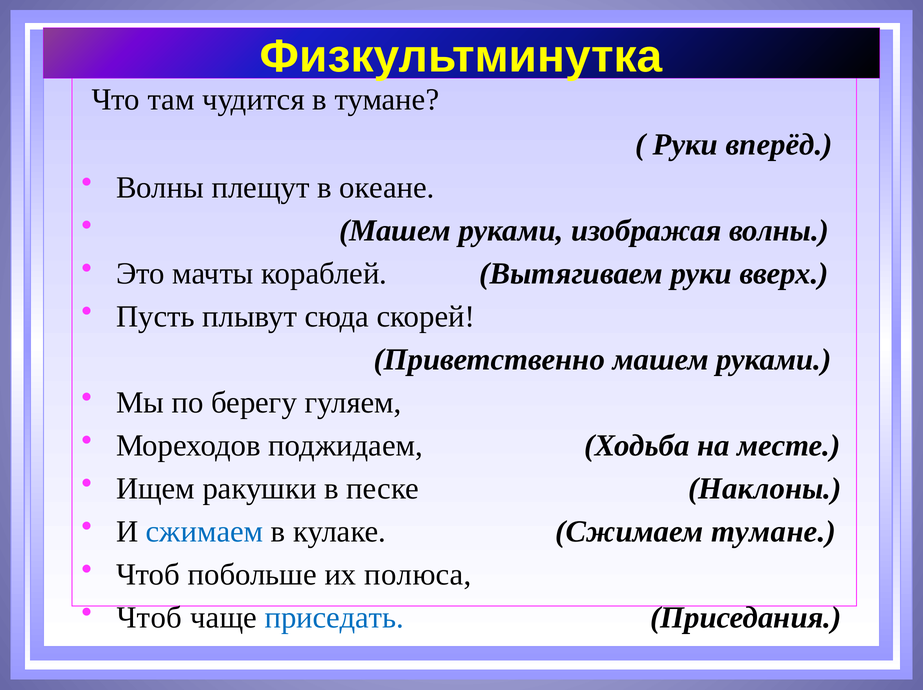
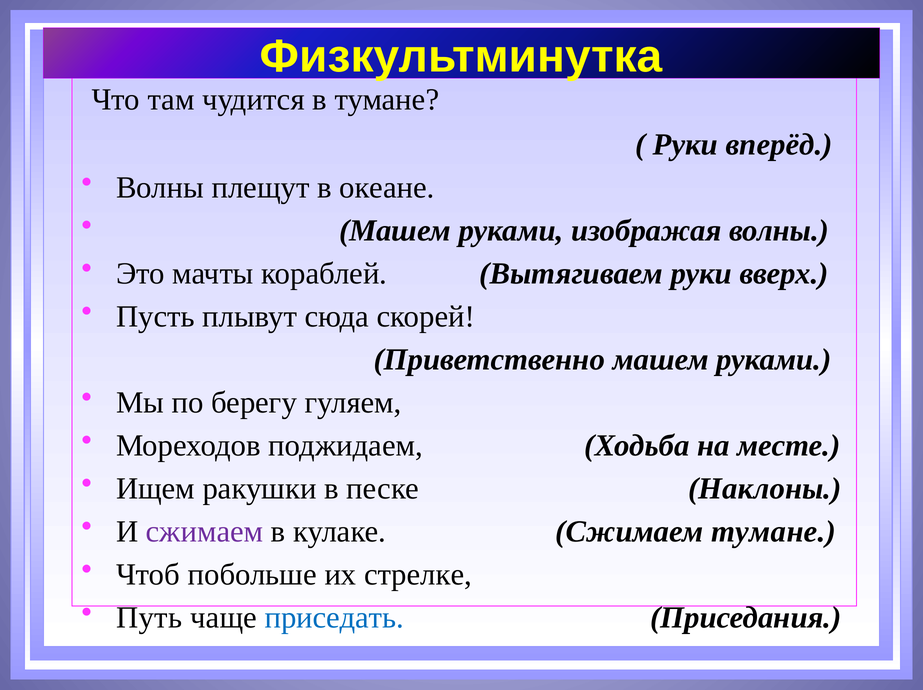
сжимаем at (205, 532) colour: blue -> purple
полюса: полюса -> стрелке
Чтоб at (149, 618): Чтоб -> Путь
